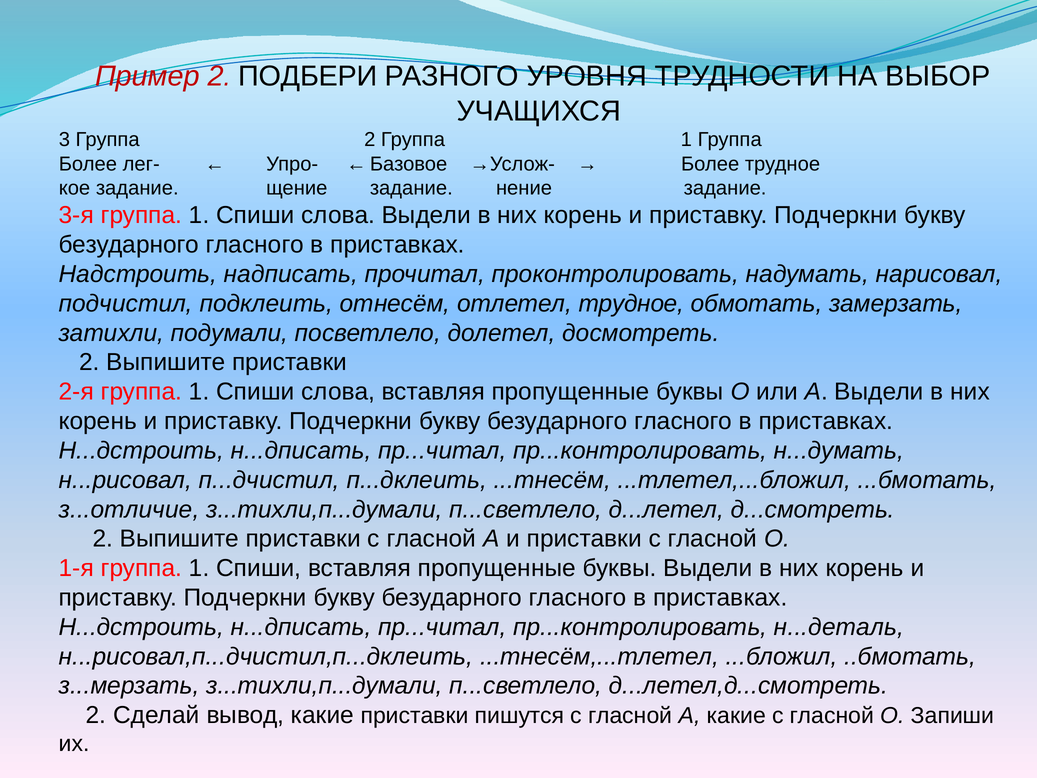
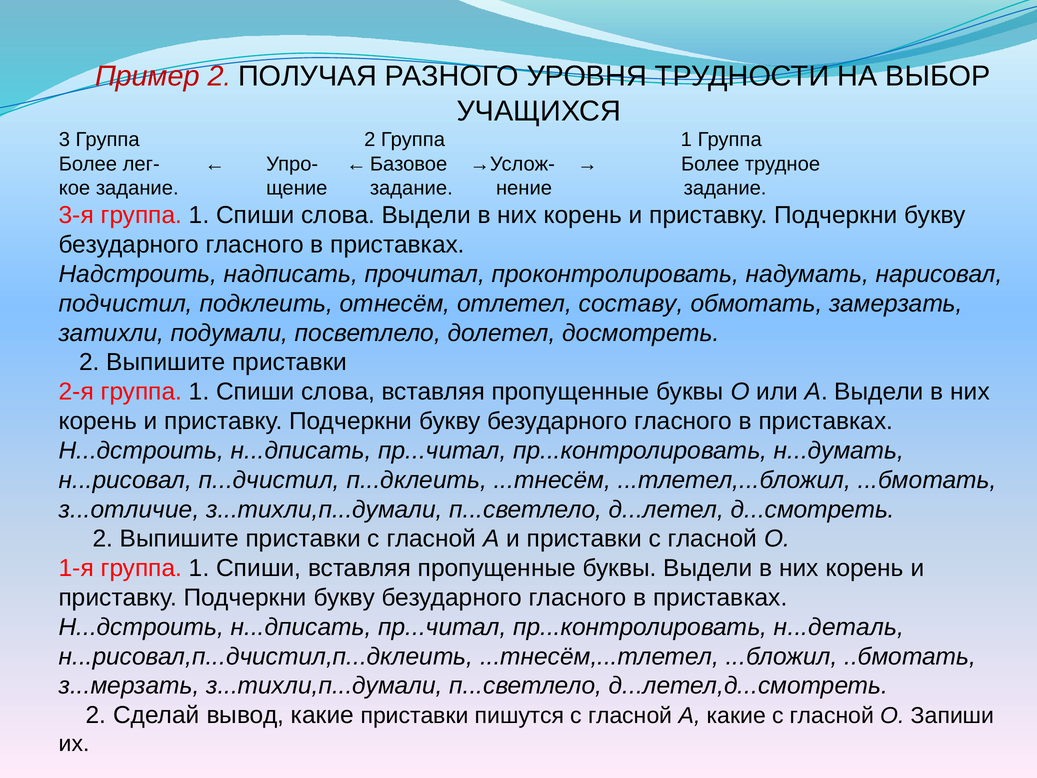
ПОДБЕРИ: ПОДБЕРИ -> ПОЛУЧАЯ
отлетел трудное: трудное -> составу
